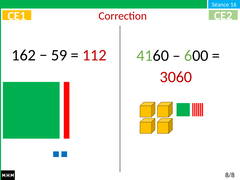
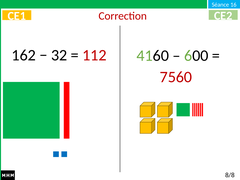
59: 59 -> 32
3060: 3060 -> 7560
